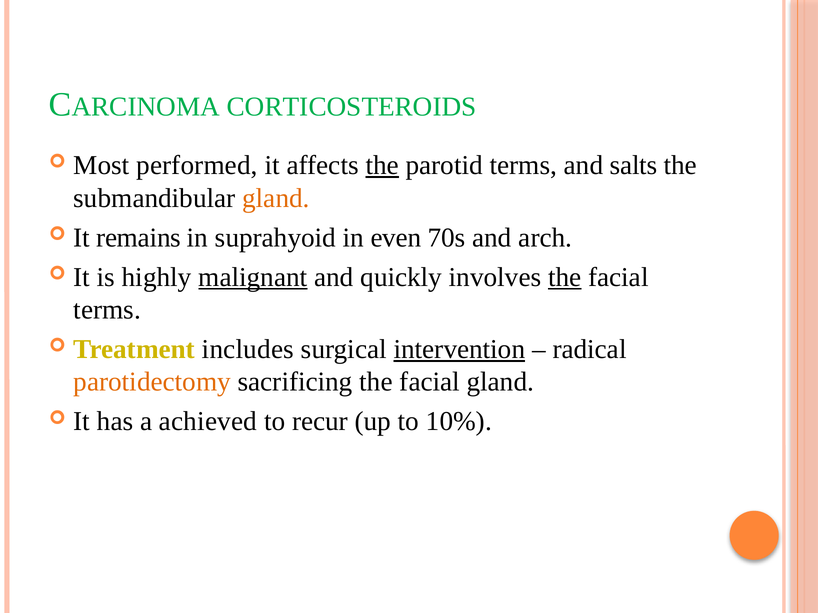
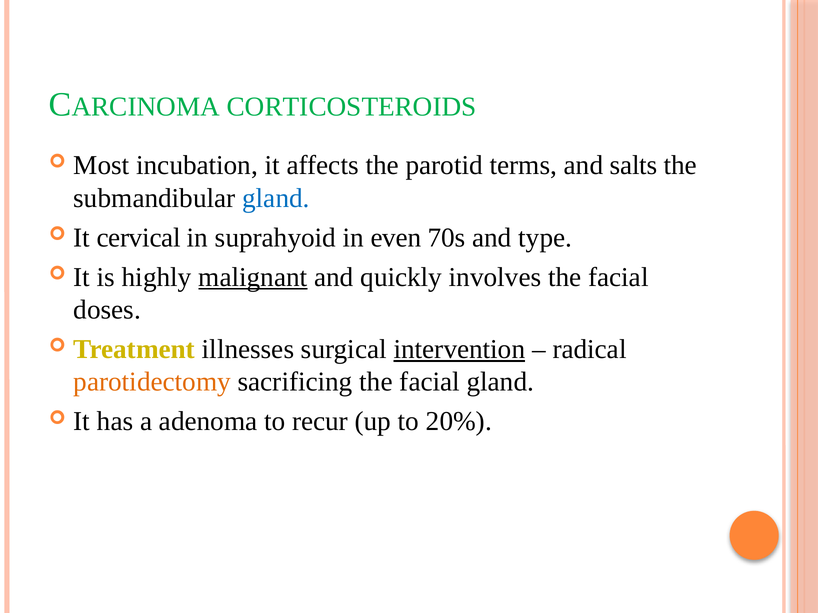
performed: performed -> incubation
the at (382, 165) underline: present -> none
gland at (276, 198) colour: orange -> blue
remains: remains -> cervical
arch: arch -> type
the at (565, 277) underline: present -> none
terms at (107, 310): terms -> doses
includes: includes -> illnesses
achieved: achieved -> adenoma
10%: 10% -> 20%
